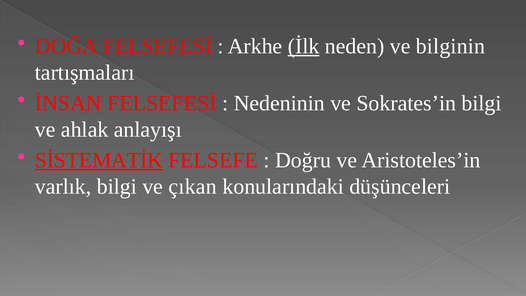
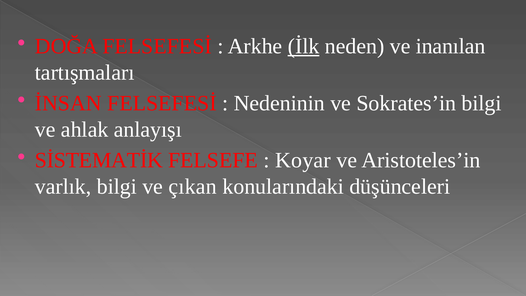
bilginin: bilginin -> inanılan
SİSTEMATİK underline: present -> none
Doğru: Doğru -> Koyar
